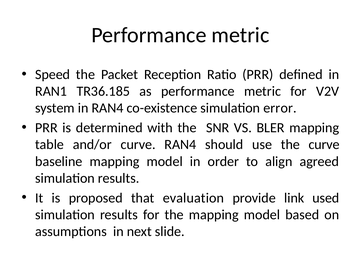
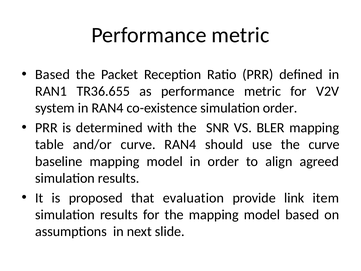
Speed at (53, 74): Speed -> Based
TR36.185: TR36.185 -> TR36.655
simulation error: error -> order
used: used -> item
